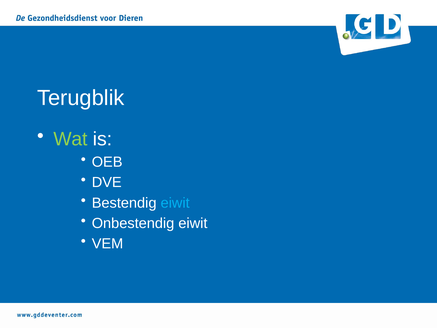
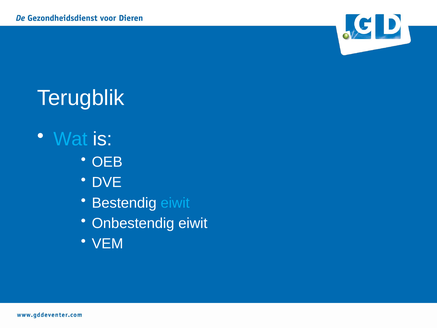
Wat colour: light green -> light blue
